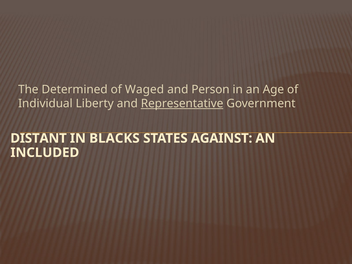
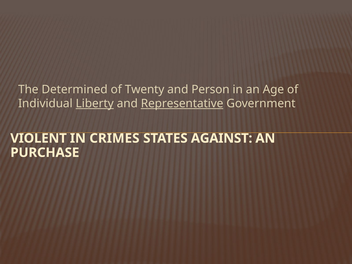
Waged: Waged -> Twenty
Liberty underline: none -> present
DISTANT: DISTANT -> VIOLENT
BLACKS: BLACKS -> CRIMES
INCLUDED: INCLUDED -> PURCHASE
